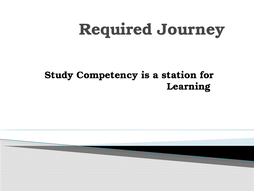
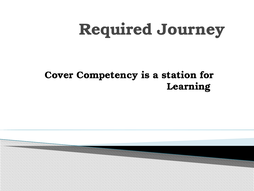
Study: Study -> Cover
